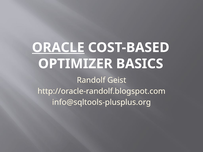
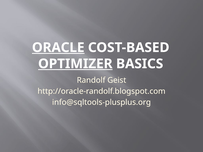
OPTIMIZER underline: none -> present
